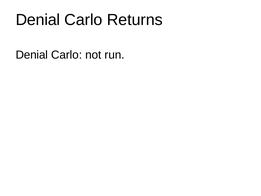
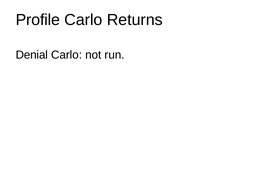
Denial at (38, 20): Denial -> Profile
